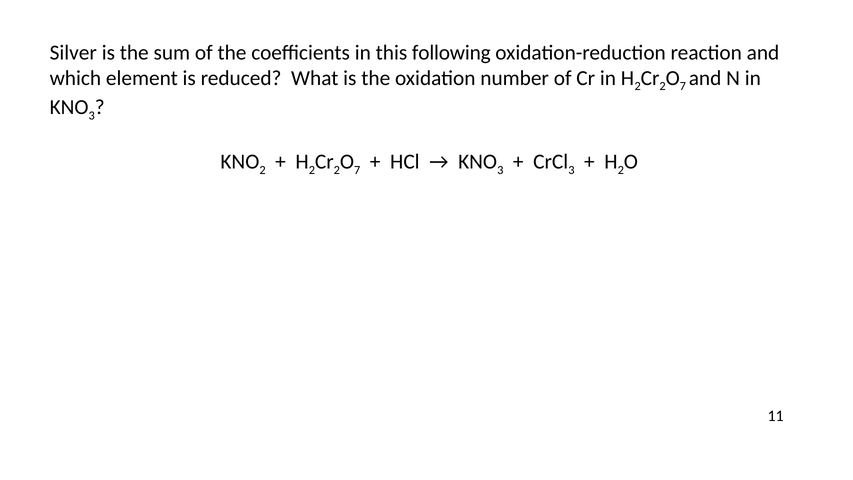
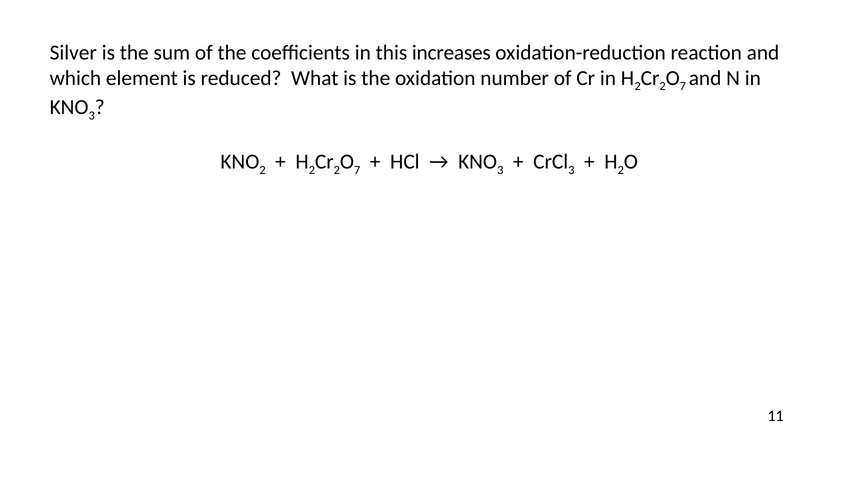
following: following -> increases
